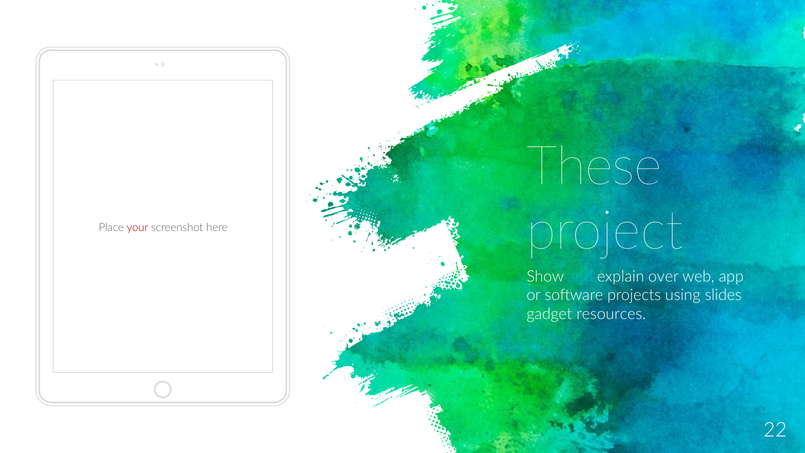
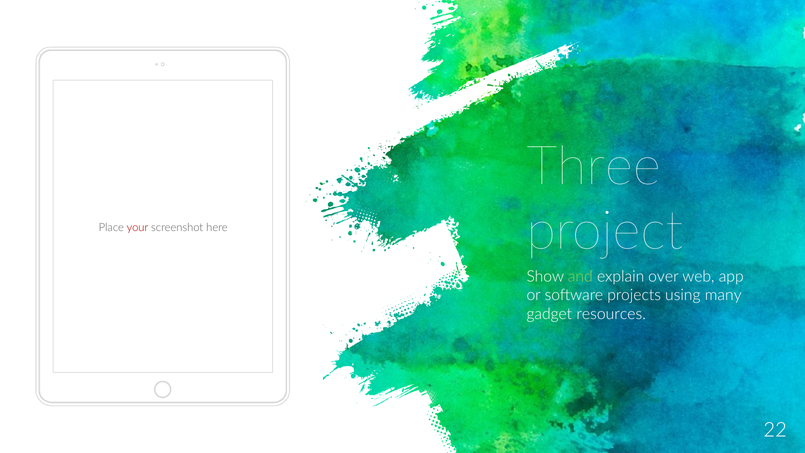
These: These -> Three
and colour: light blue -> light green
slides: slides -> many
